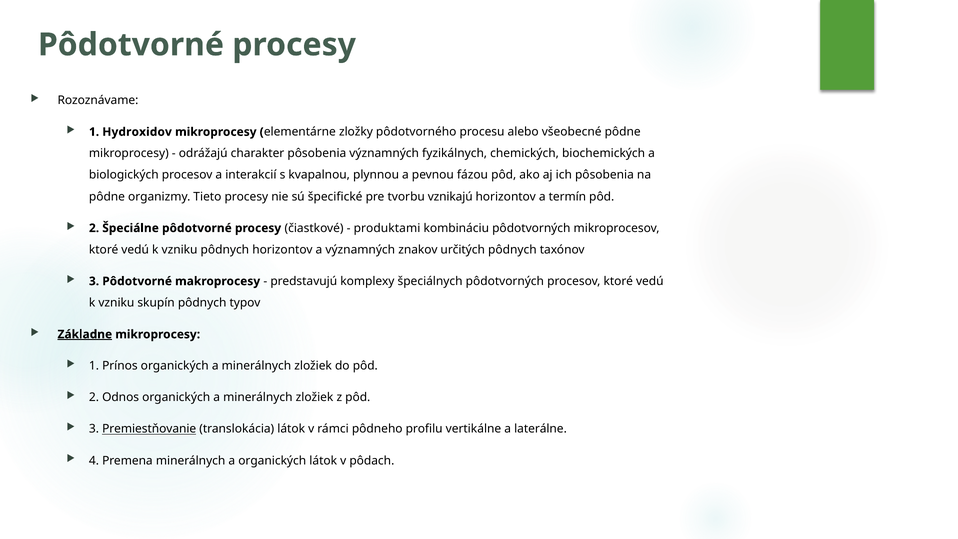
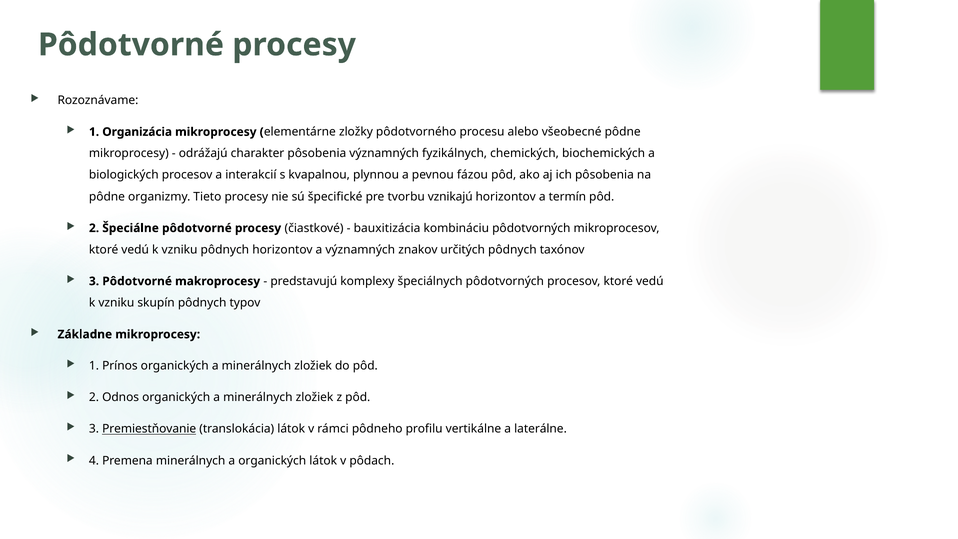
Hydroxidov: Hydroxidov -> Organizácia
produktami: produktami -> bauxitizácia
Základne underline: present -> none
